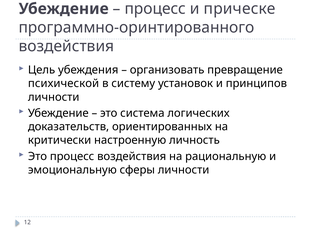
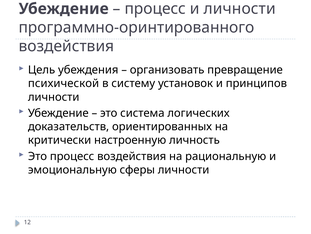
и прическе: прическе -> личности
